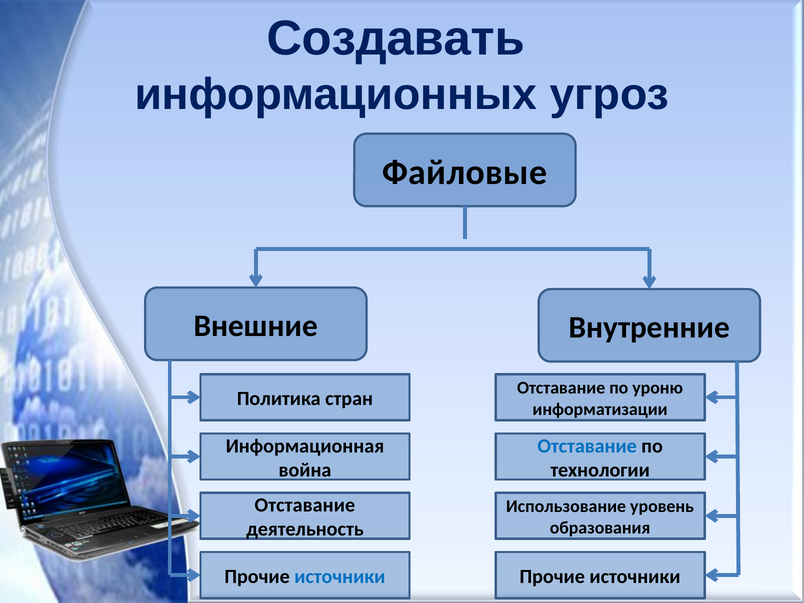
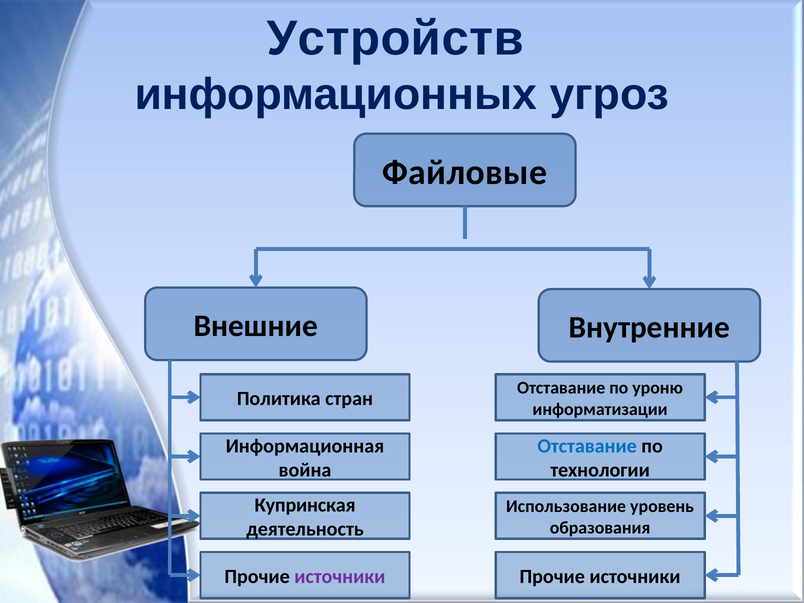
Создавать: Создавать -> Устройств
Отставание at (305, 505): Отставание -> Купринская
источники at (340, 577) colour: blue -> purple
